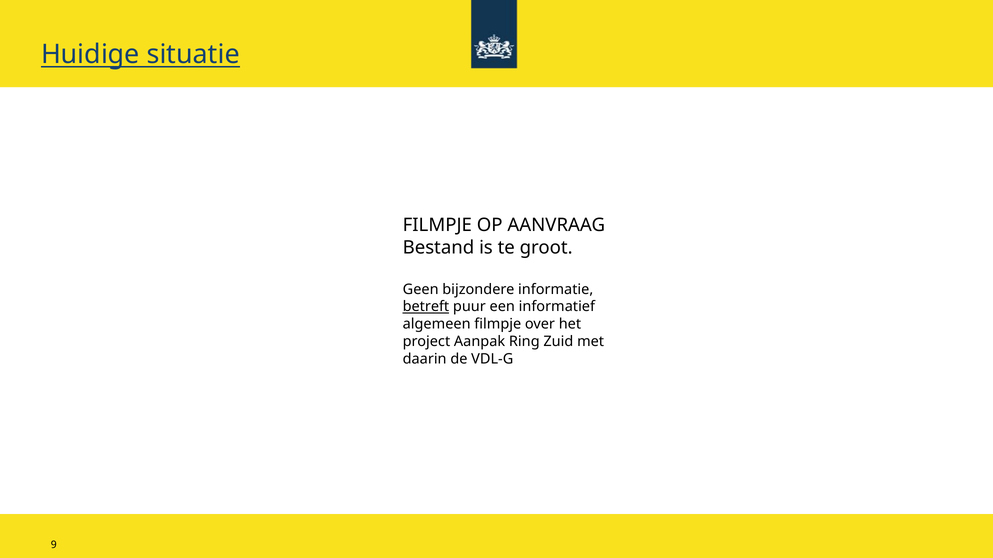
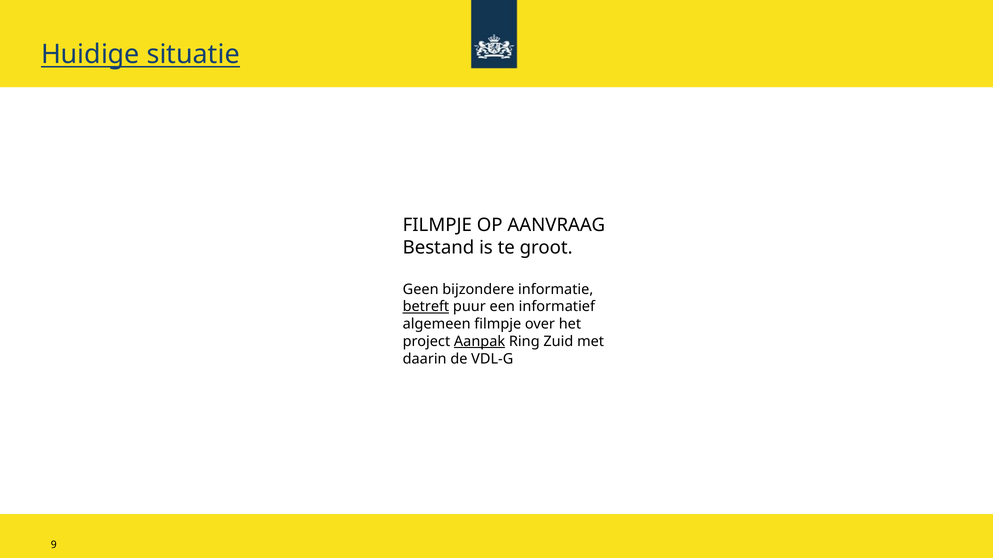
Aanpak underline: none -> present
